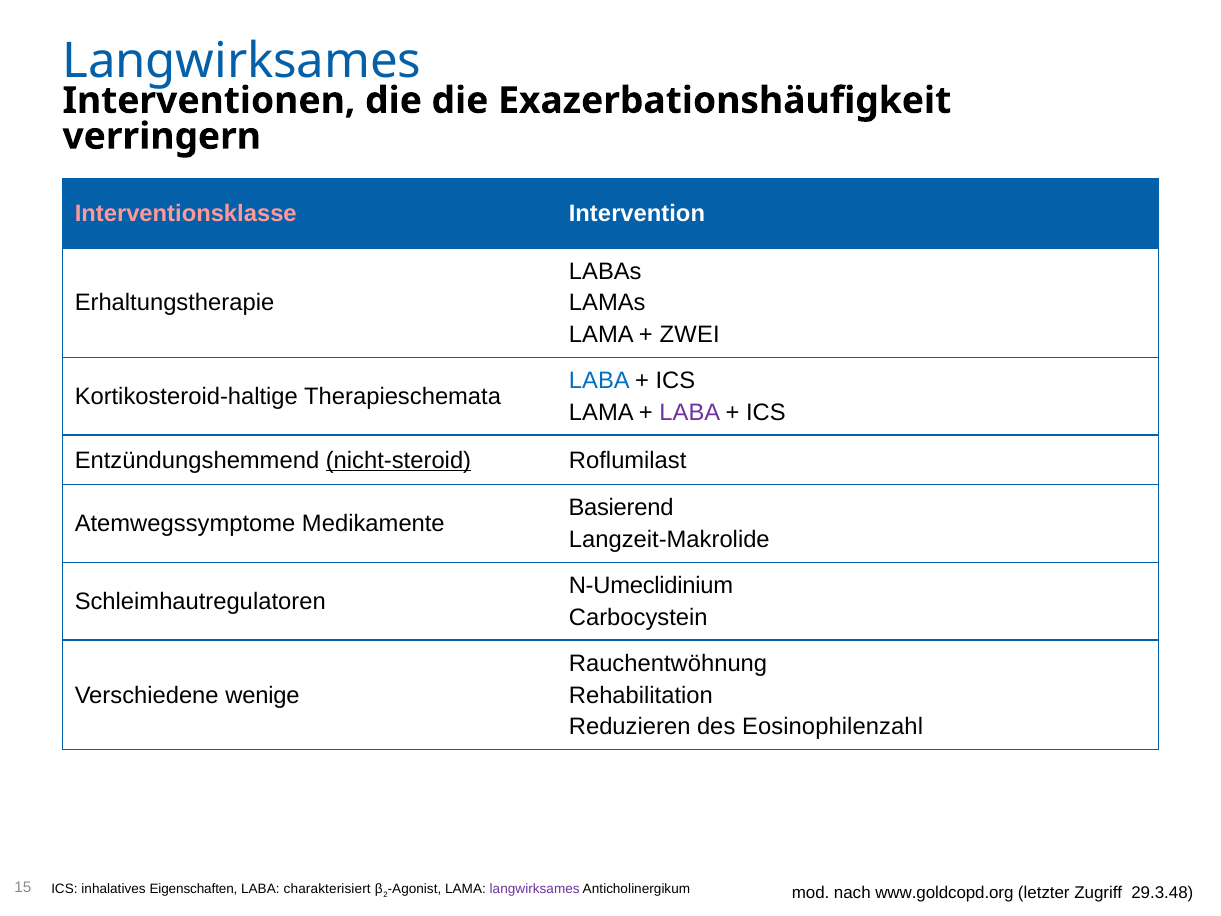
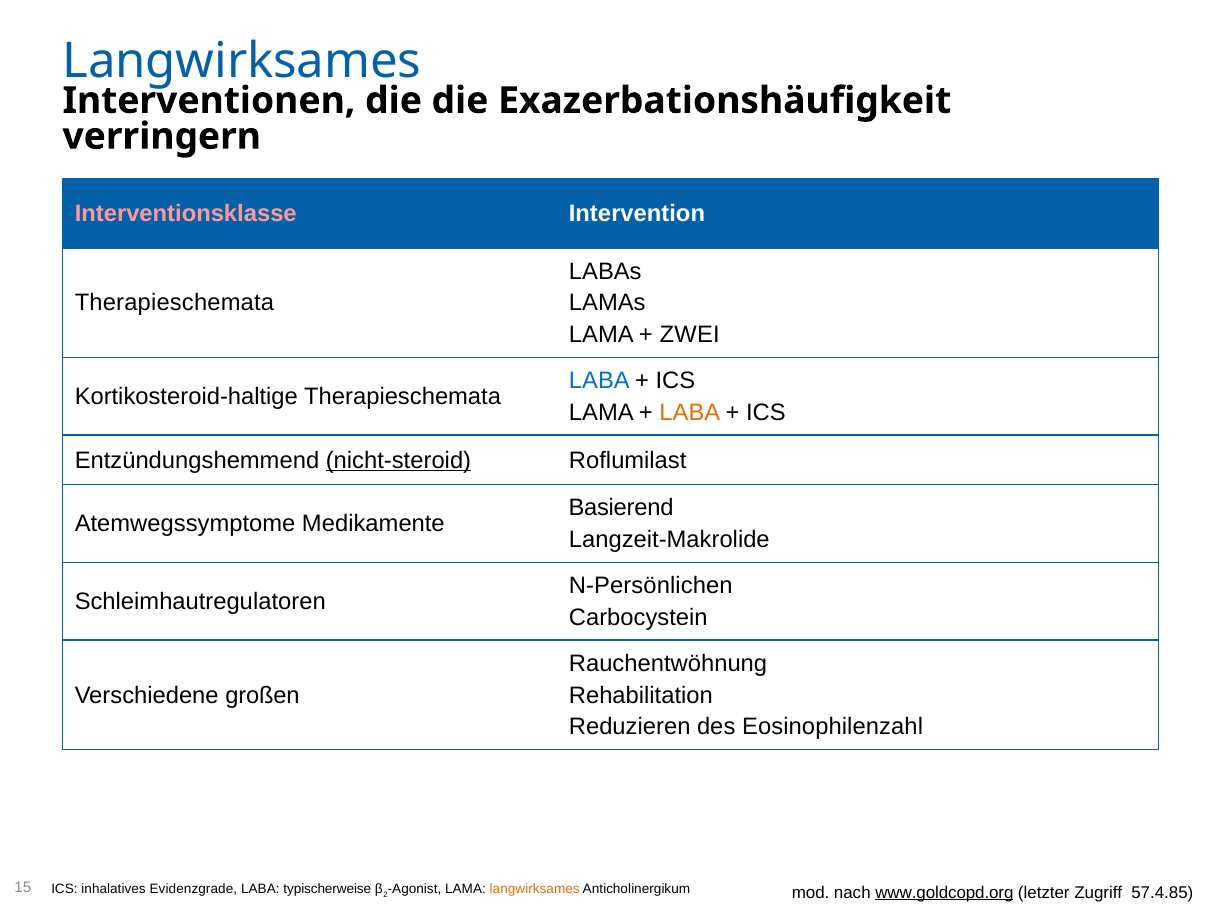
Erhaltungstherapie at (175, 303): Erhaltungstherapie -> Therapieschemata
LABA at (690, 412) colour: purple -> orange
N-Umeclidinium: N-Umeclidinium -> N-Persönlichen
wenige: wenige -> großen
www.goldcopd.org underline: none -> present
29.3.48: 29.3.48 -> 57.4.85
Eigenschaften: Eigenschaften -> Evidenzgrade
charakterisiert: charakterisiert -> typischerweise
langwirksames at (535, 889) colour: purple -> orange
